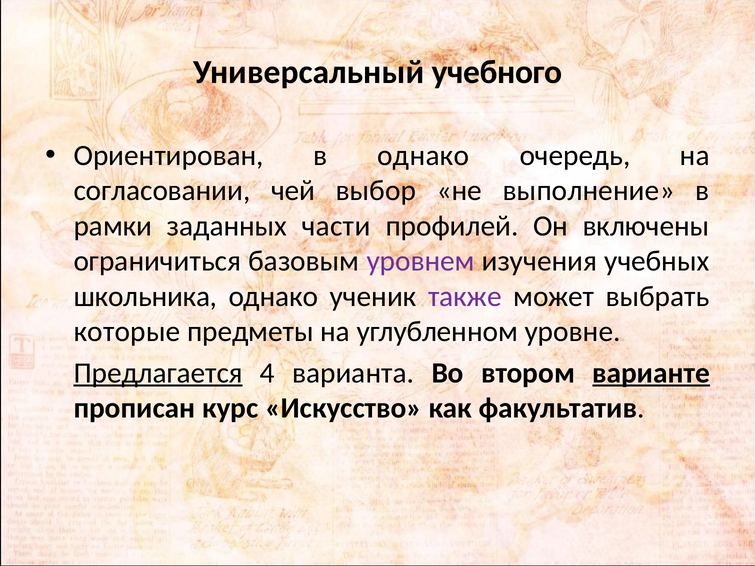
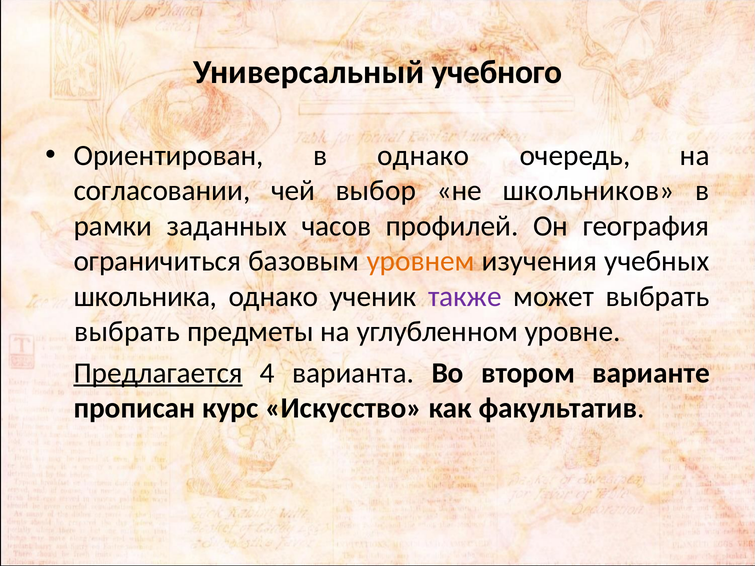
выполнение: выполнение -> школьников
части: части -> часов
включены: включены -> география
уровнем colour: purple -> orange
которые at (127, 332): которые -> выбрать
варианте underline: present -> none
